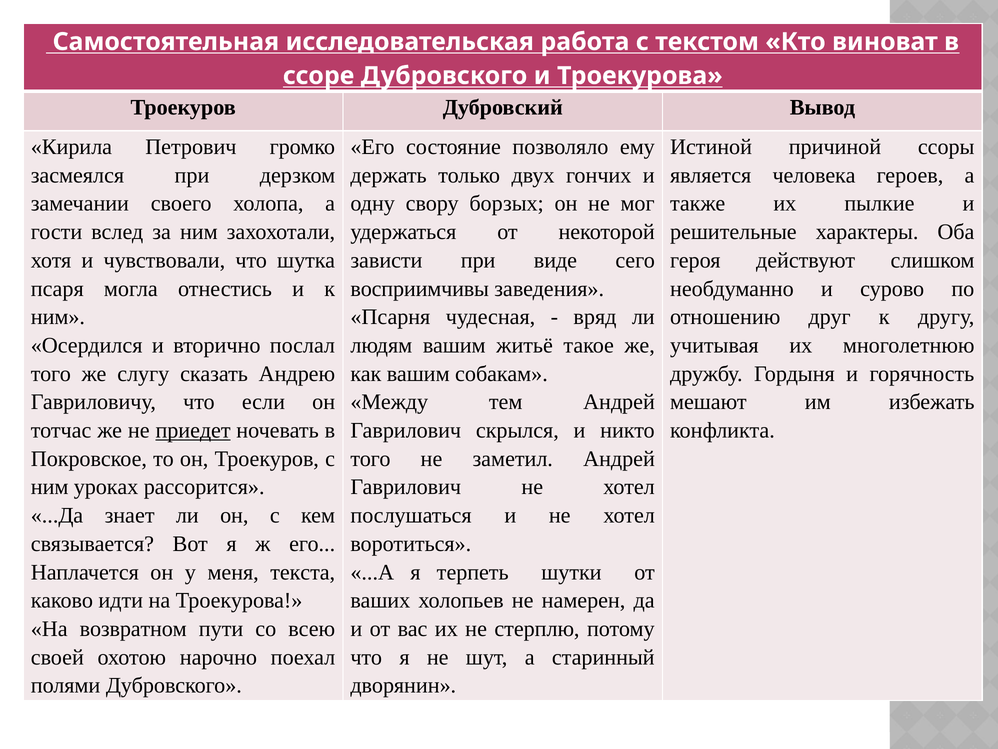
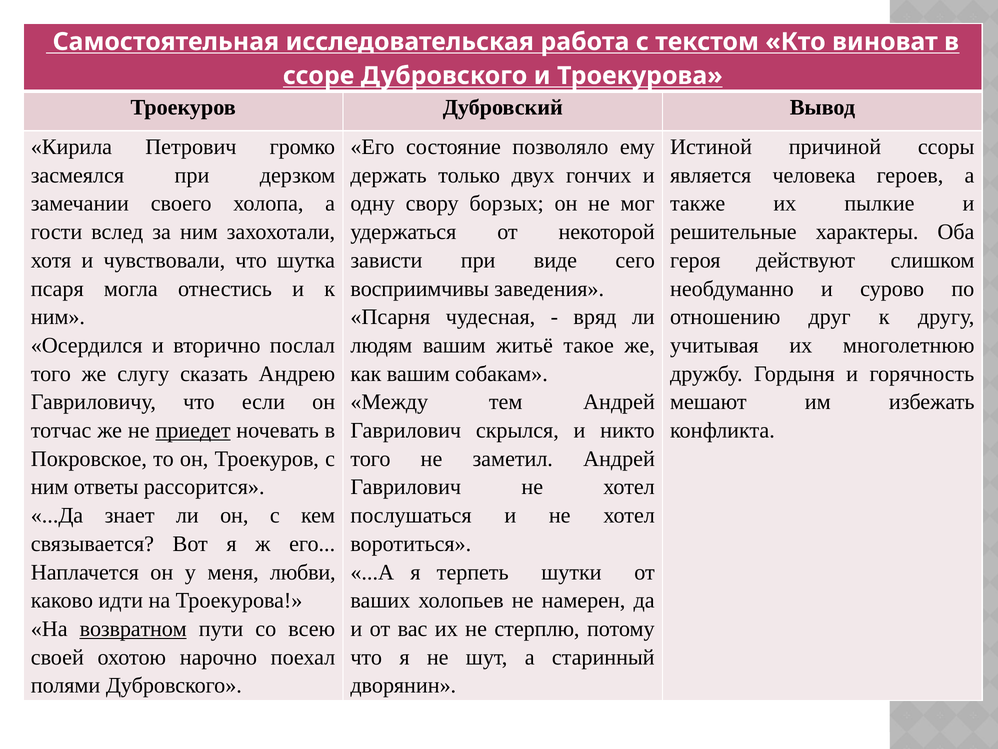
уроках: уроках -> ответы
текста: текста -> любви
возвратном underline: none -> present
